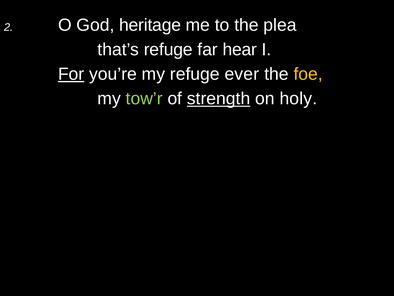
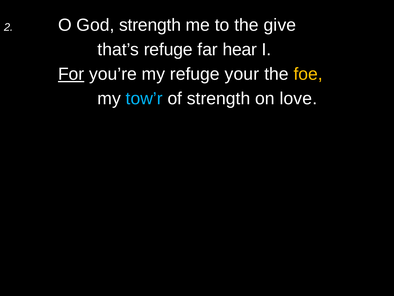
God heritage: heritage -> strength
plea: plea -> give
ever: ever -> your
tow’r colour: light green -> light blue
strength at (219, 98) underline: present -> none
holy: holy -> love
